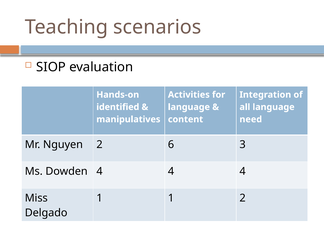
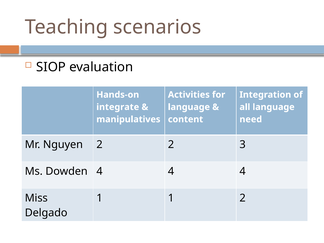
identified: identified -> integrate
2 6: 6 -> 2
